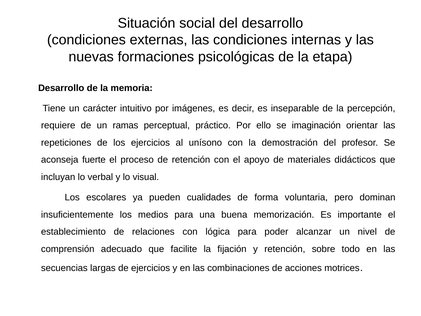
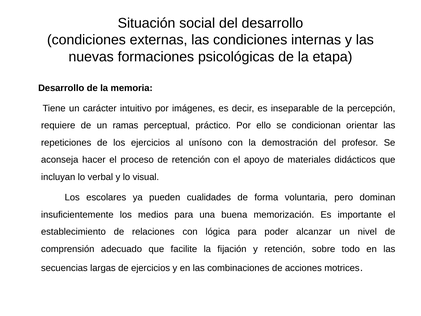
imaginación: imaginación -> condicionan
fuerte: fuerte -> hacer
